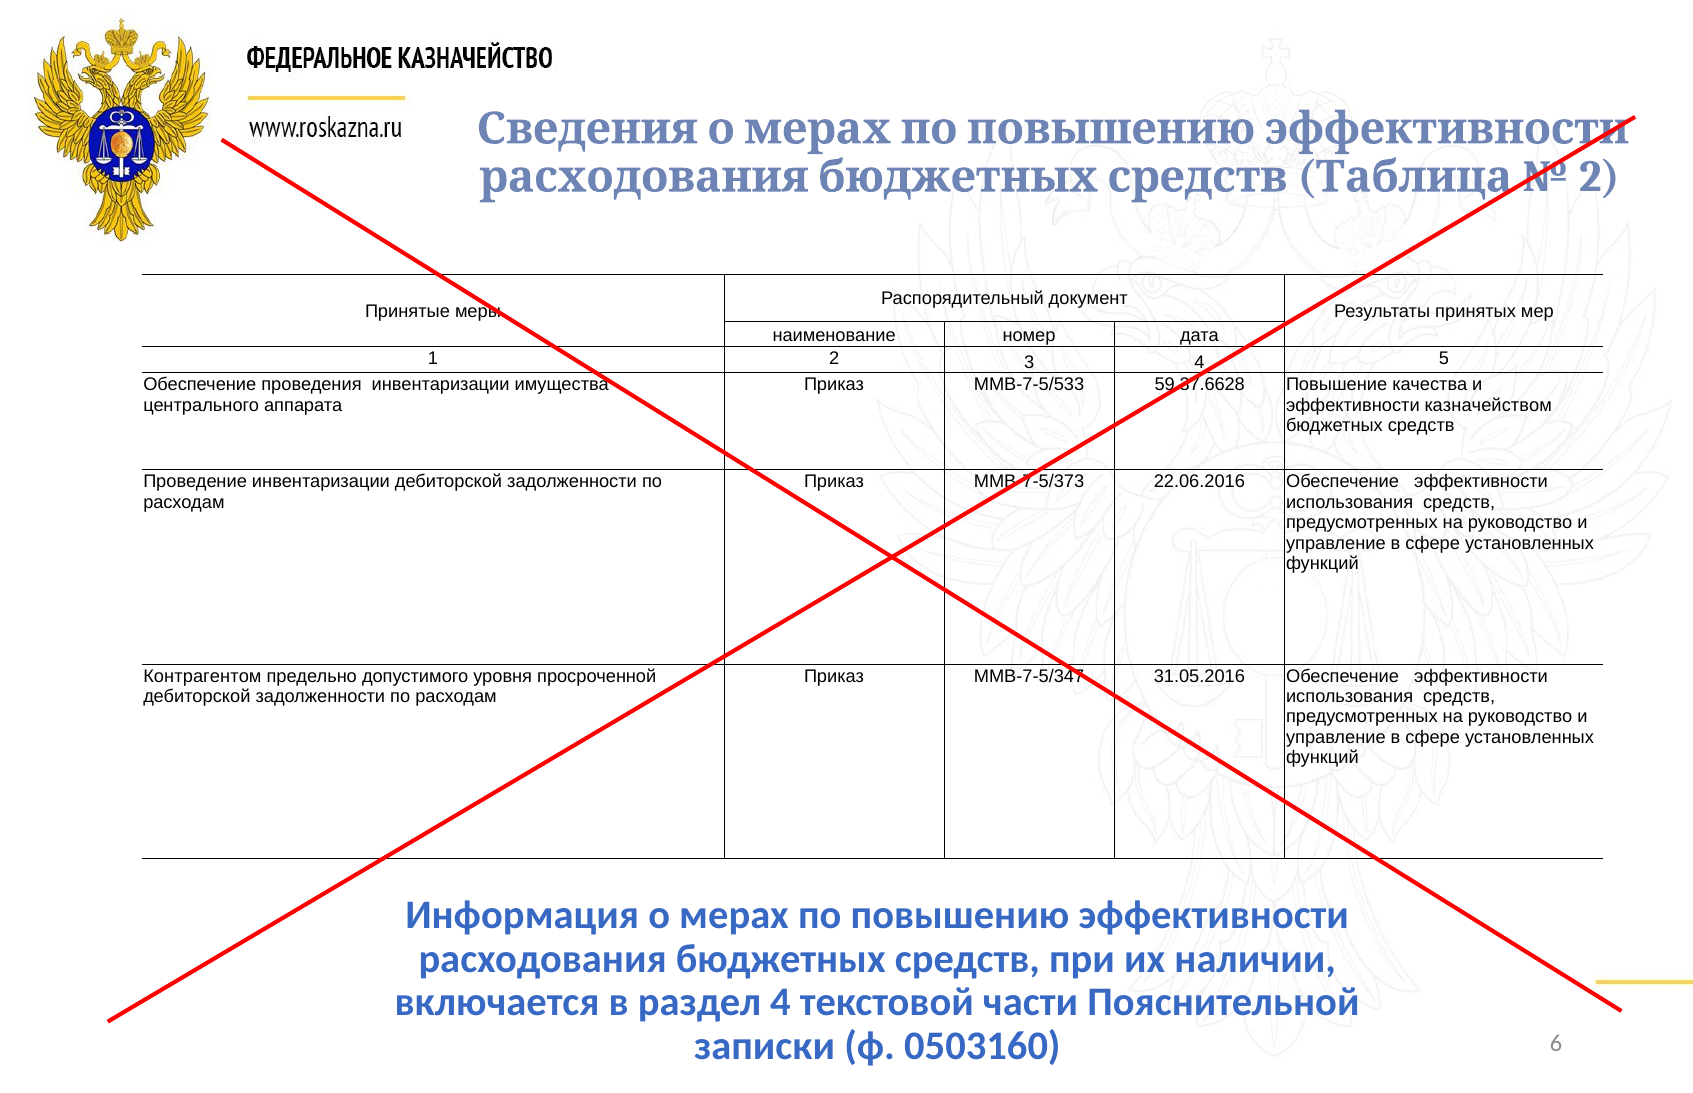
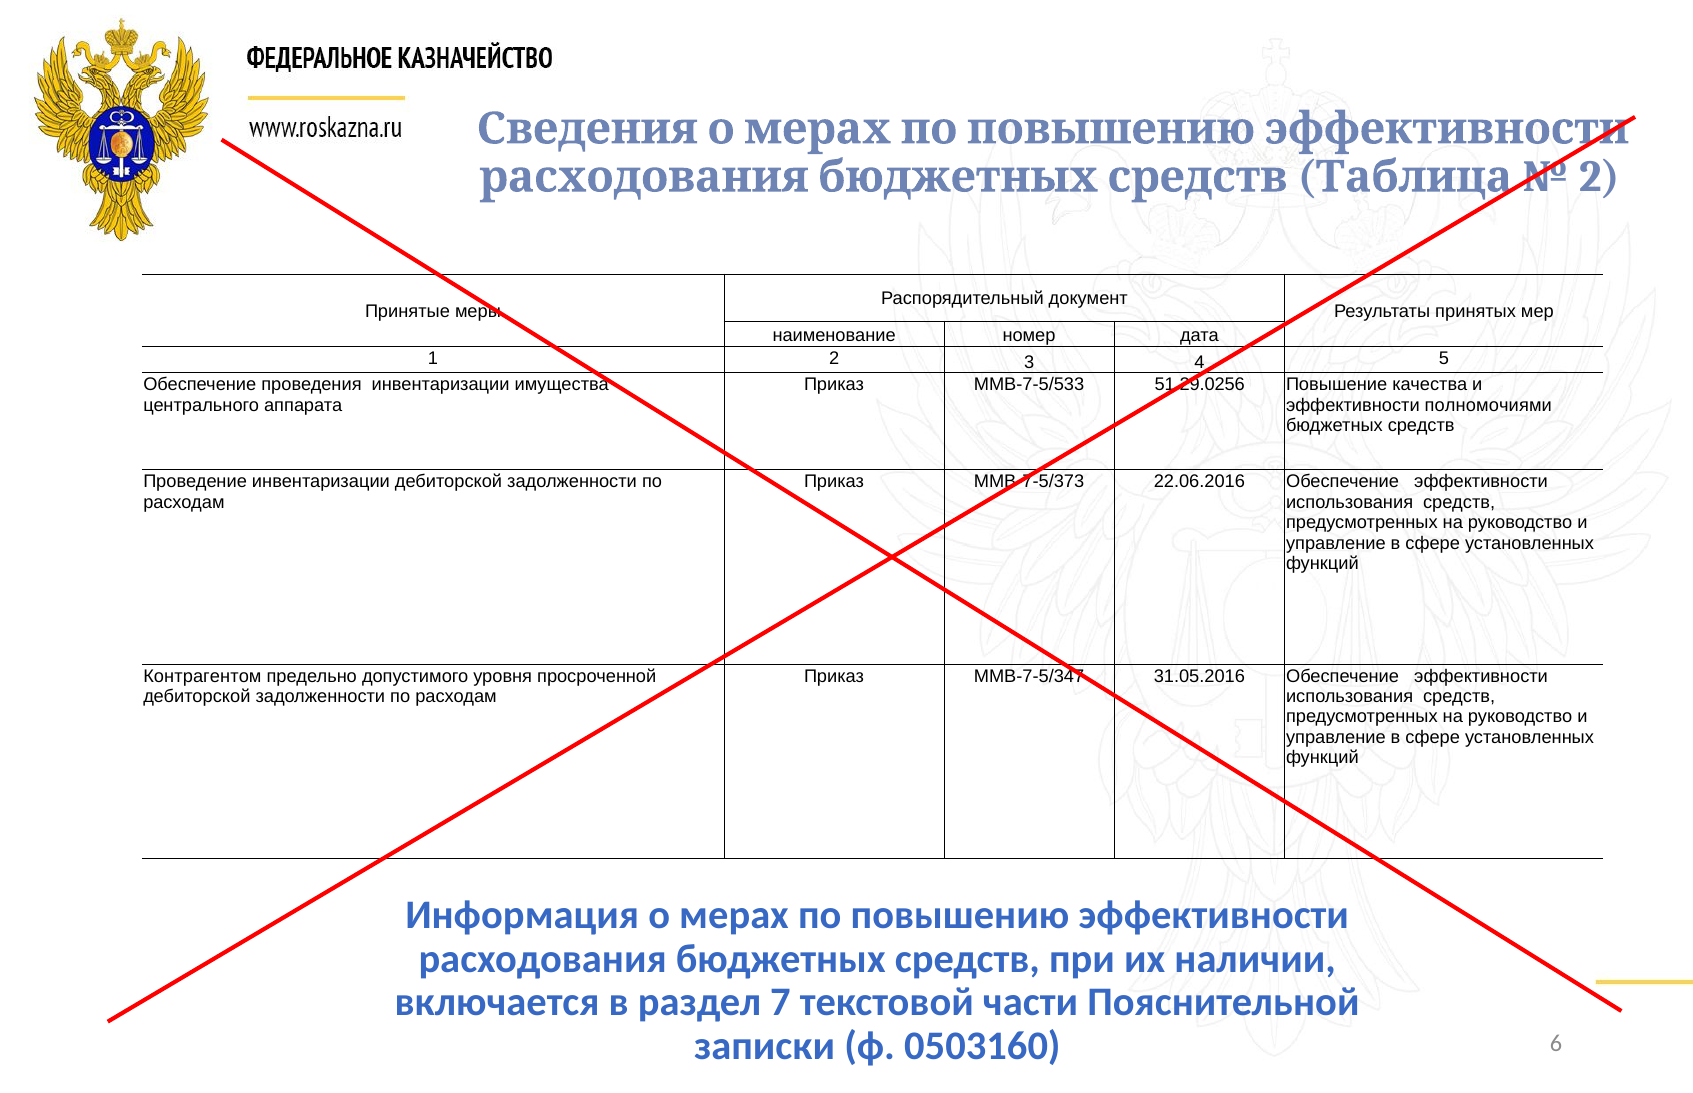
59.37.6628: 59.37.6628 -> 51.29.0256
казначейством: казначейством -> полномочиями
раздел 4: 4 -> 7
